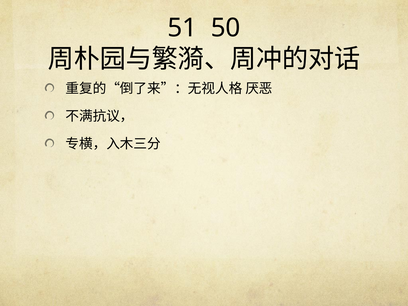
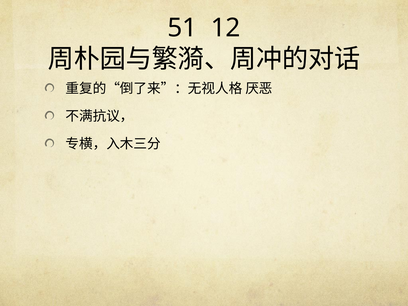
50: 50 -> 12
